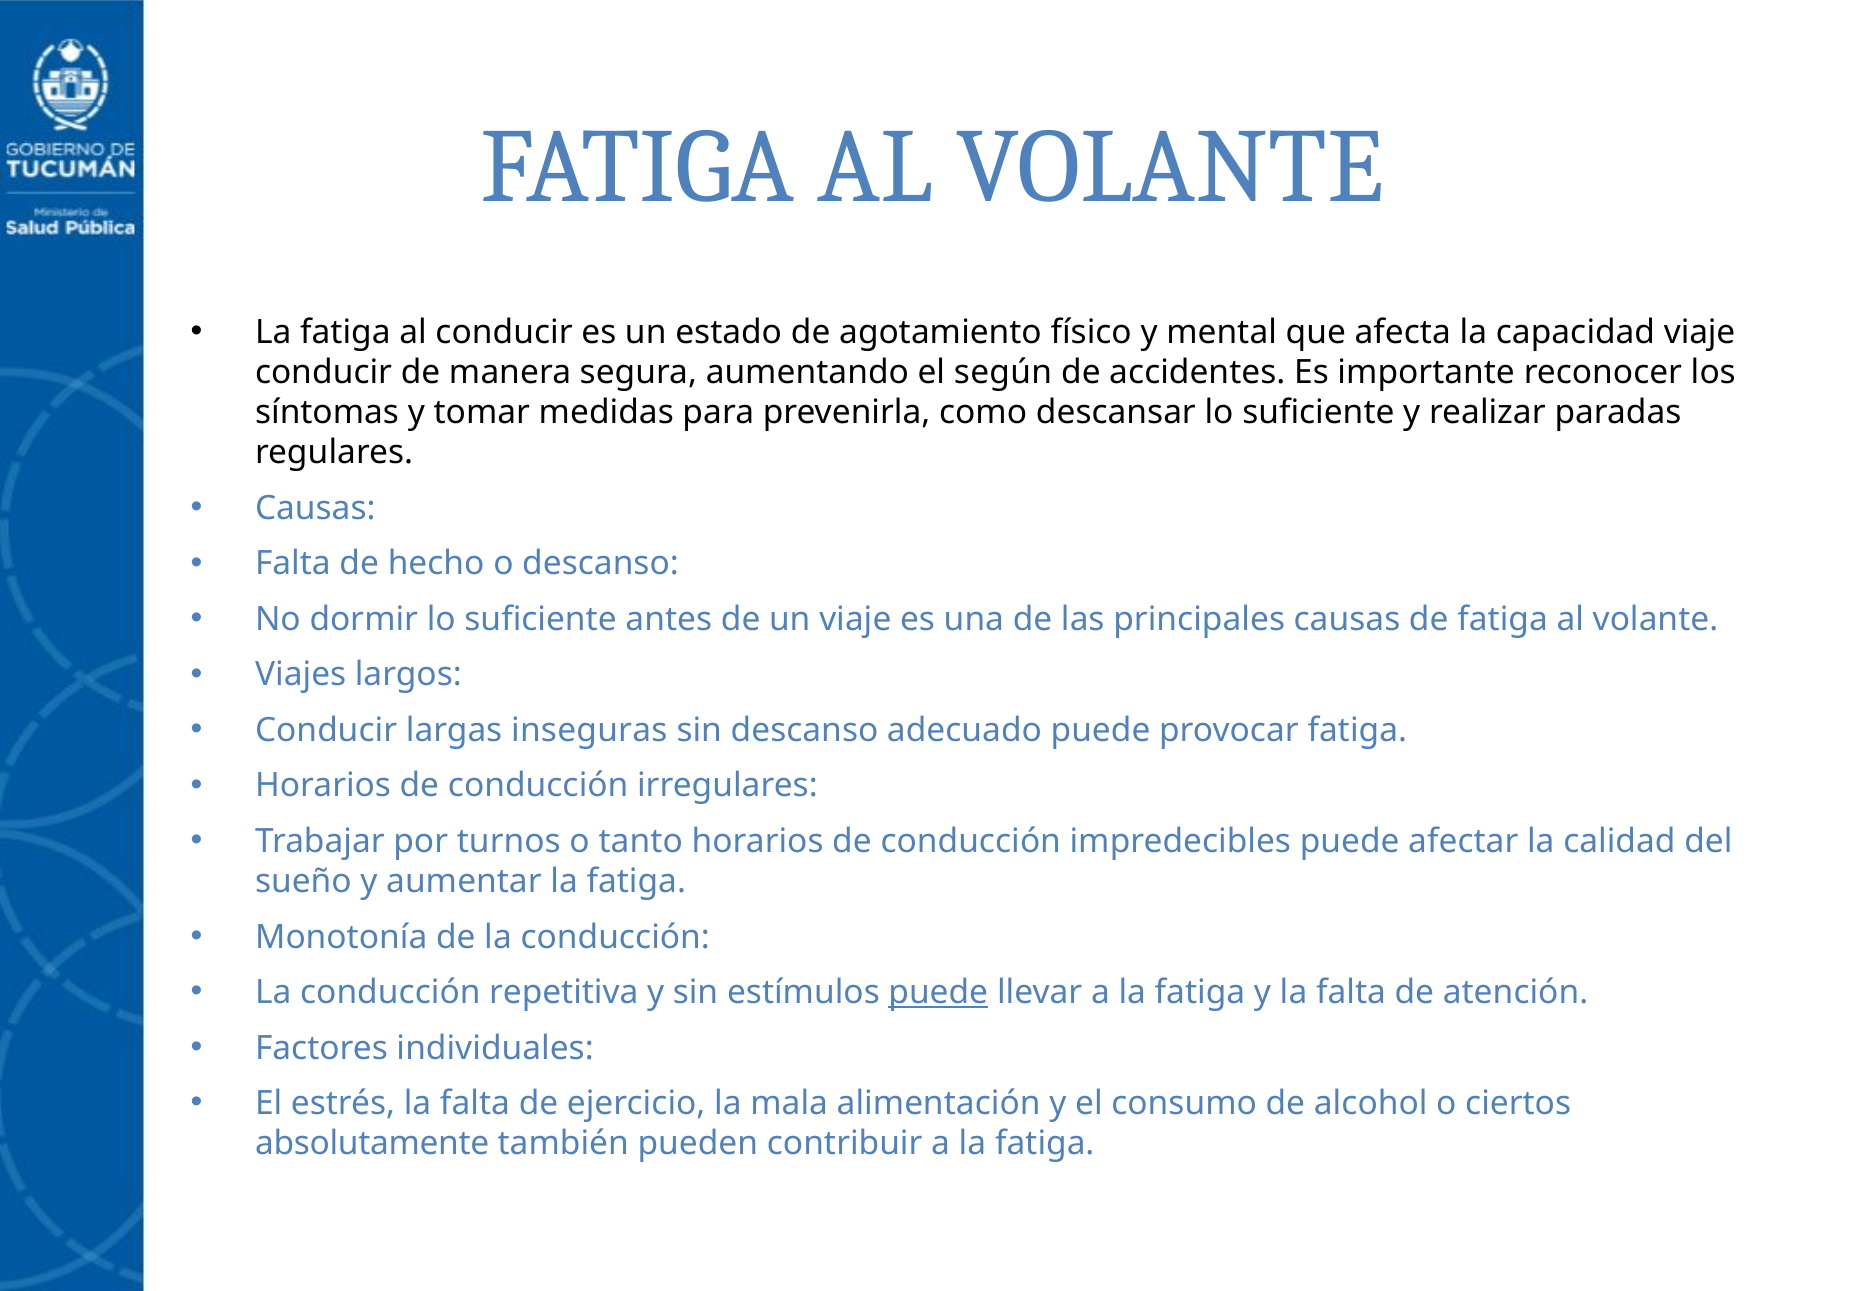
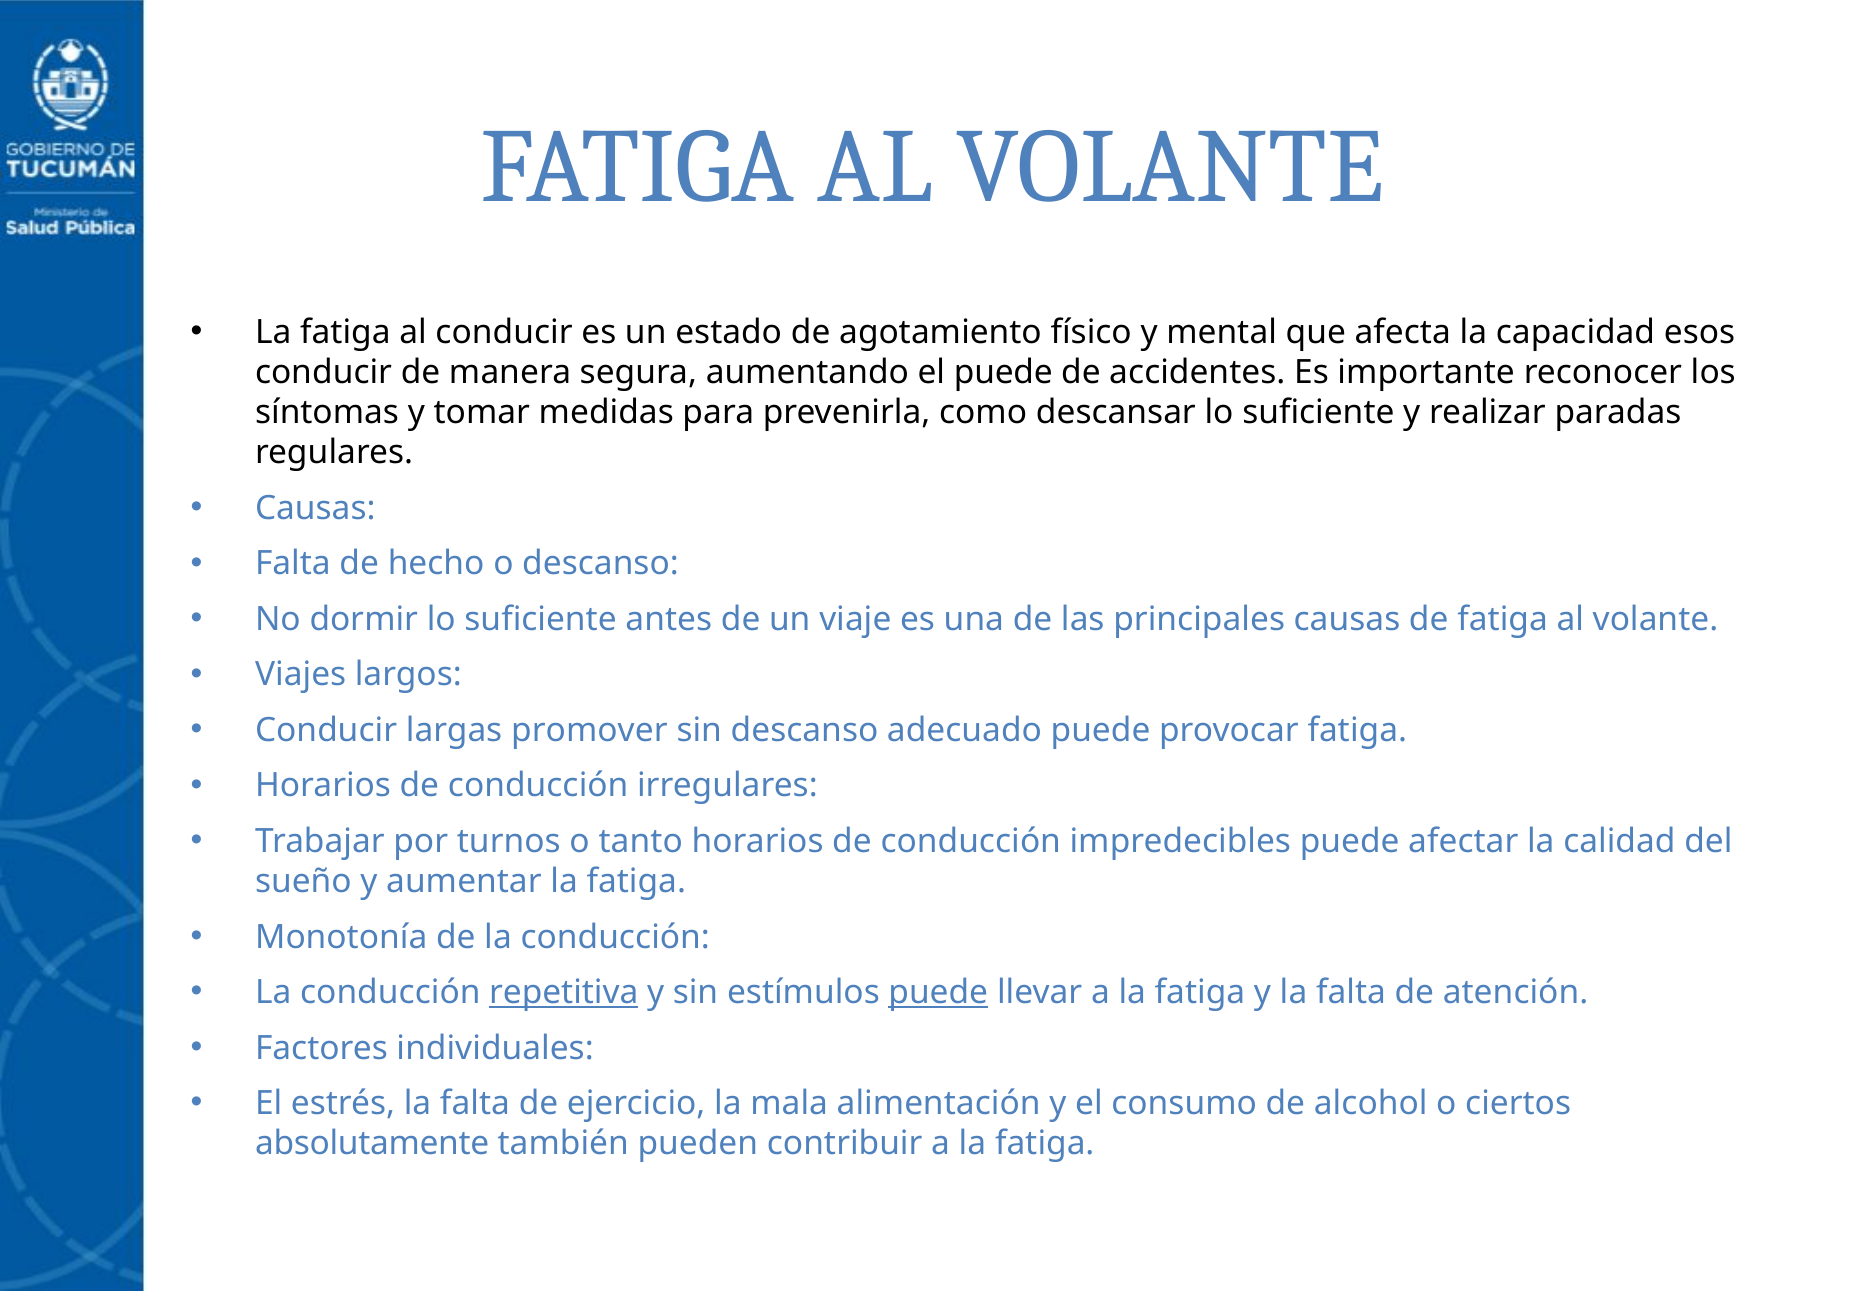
capacidad viaje: viaje -> esos
el según: según -> puede
inseguras: inseguras -> promover
repetitiva underline: none -> present
